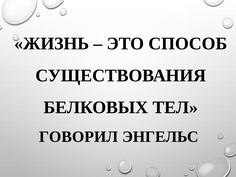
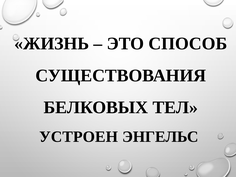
ГОВОРИЛ: ГОВОРИЛ -> УСТРОЕН
